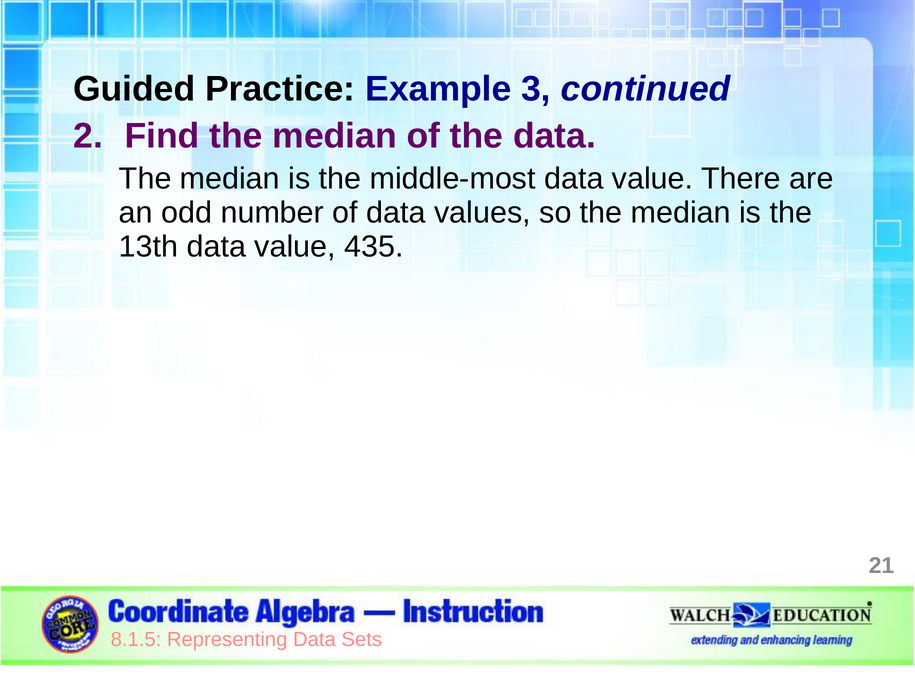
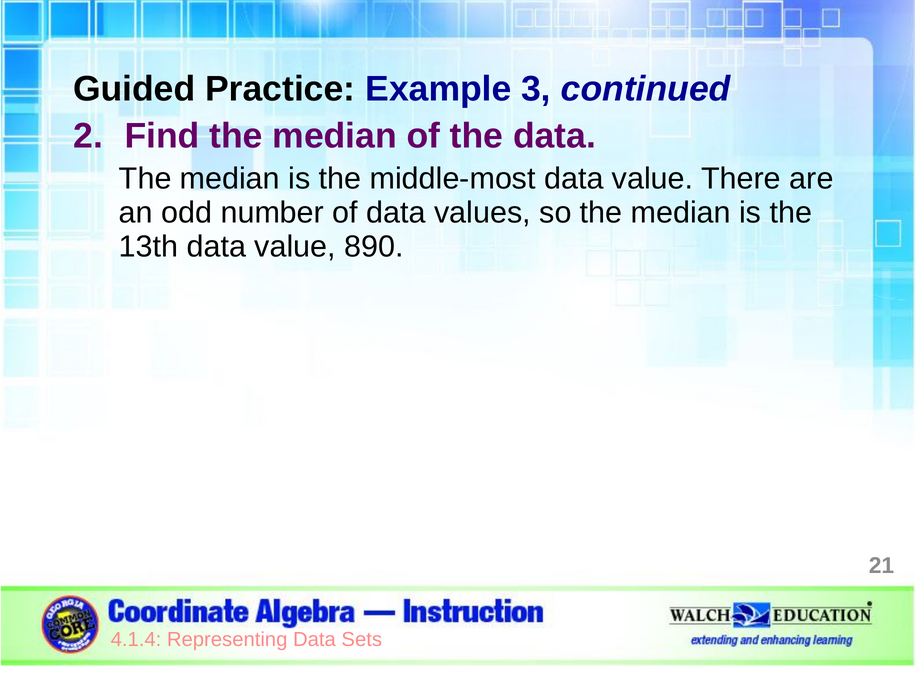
435: 435 -> 890
8.1.5: 8.1.5 -> 4.1.4
